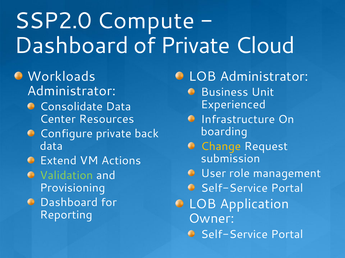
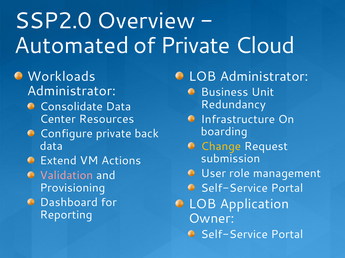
Compute: Compute -> Overview
Dashboard at (72, 46): Dashboard -> Automated
Experienced: Experienced -> Redundancy
Validation colour: light green -> pink
